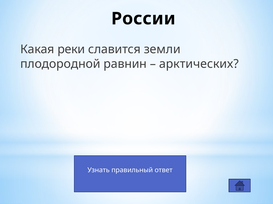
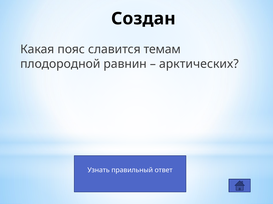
России: России -> Создан
реки: реки -> пояс
земли: земли -> темам
